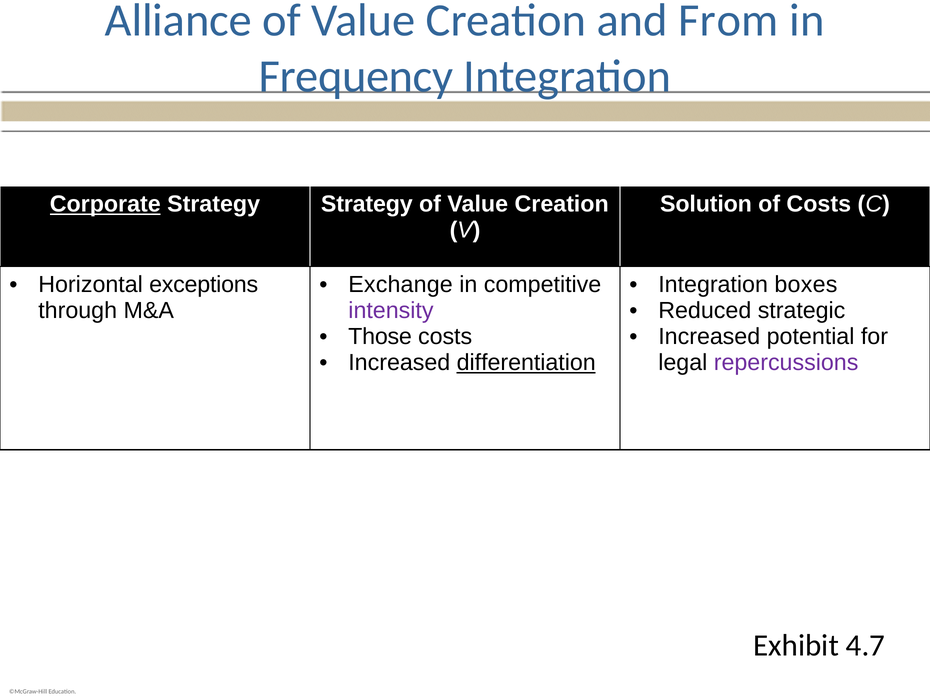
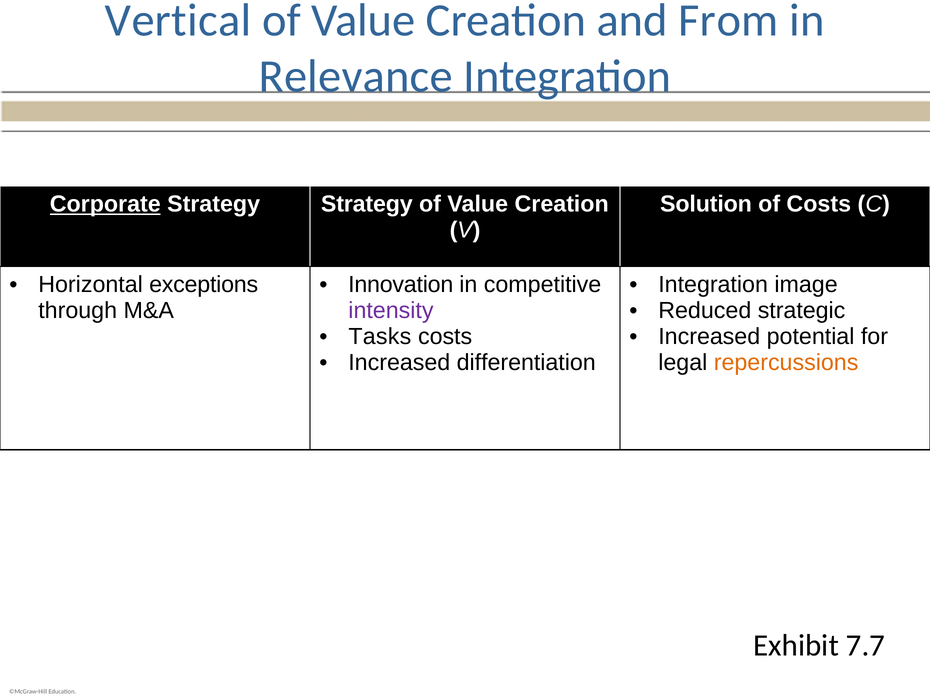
Alliance: Alliance -> Vertical
Frequency: Frequency -> Relevance
Exchange: Exchange -> Innovation
boxes: boxes -> image
Those: Those -> Tasks
differentiation underline: present -> none
repercussions colour: purple -> orange
4.7: 4.7 -> 7.7
